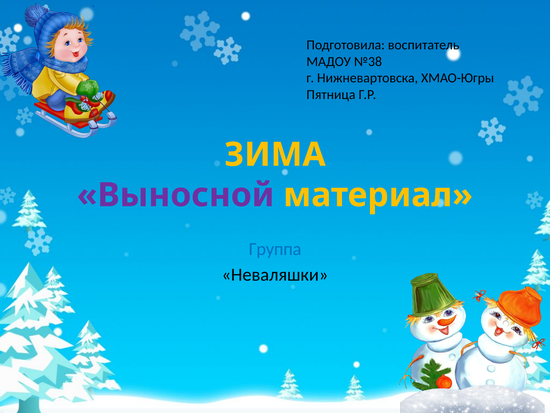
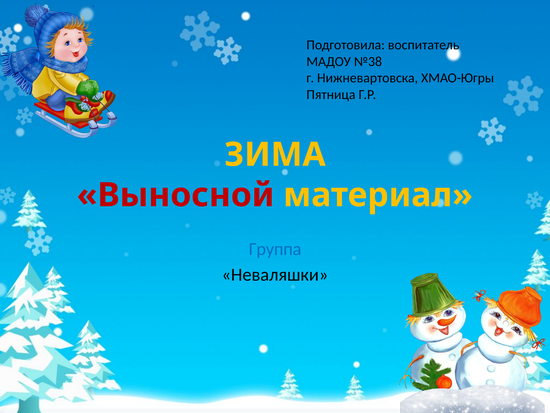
Выносной colour: purple -> red
